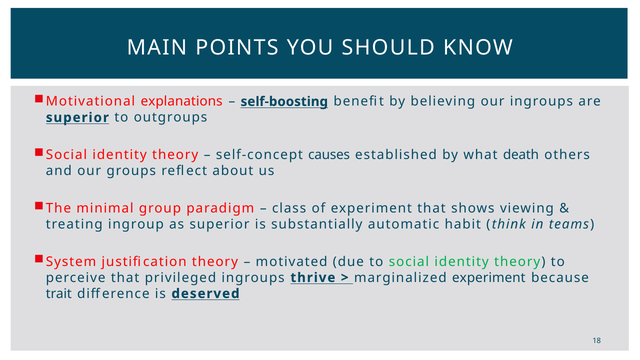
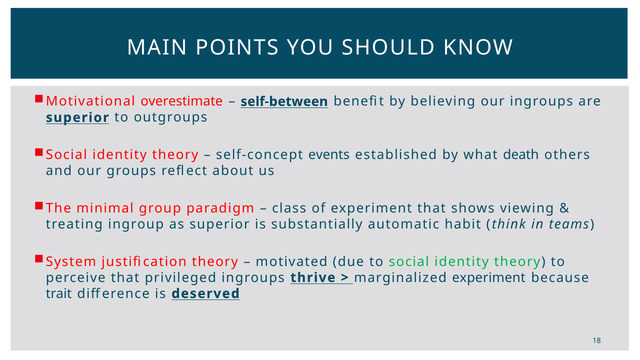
explanations: explanations -> overestimate
self-boosting: self-boosting -> self-between
causes: causes -> events
